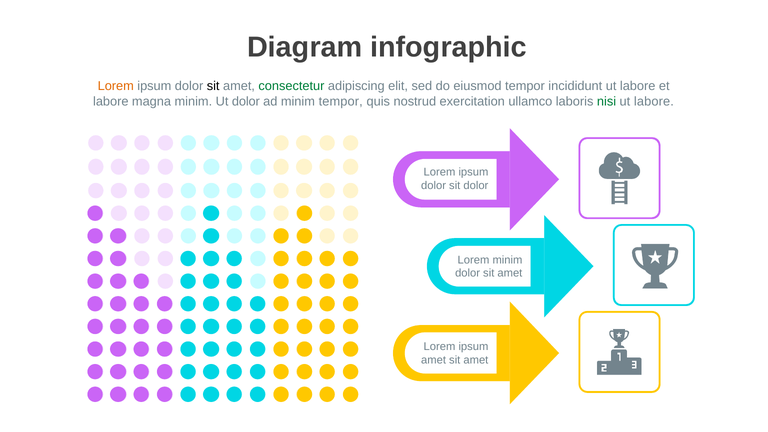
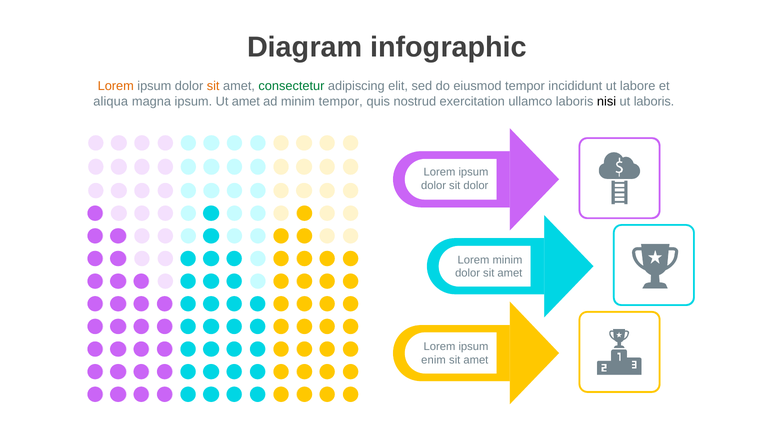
sit at (213, 86) colour: black -> orange
labore at (111, 101): labore -> aliqua
magna minim: minim -> ipsum
Ut dolor: dolor -> amet
nisi colour: green -> black
labore at (654, 101): labore -> laboris
amet at (434, 360): amet -> enim
